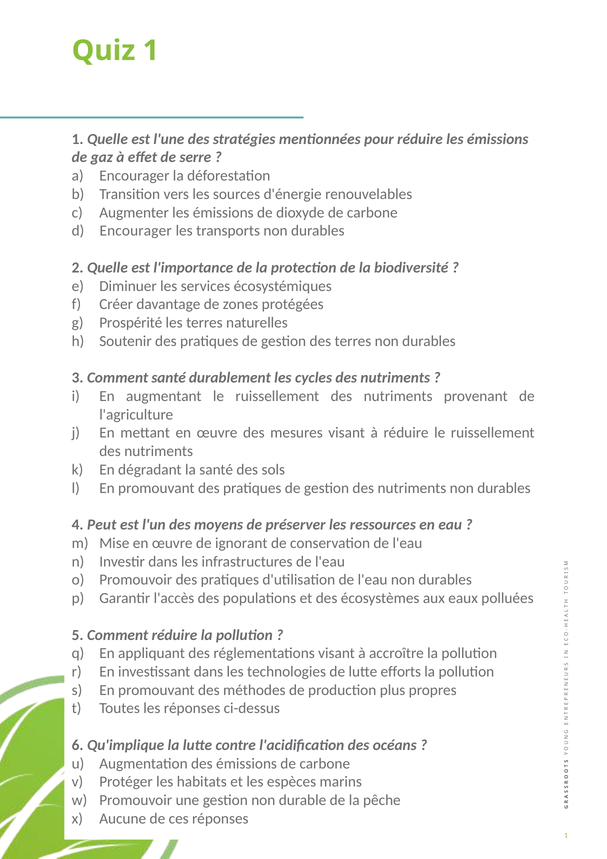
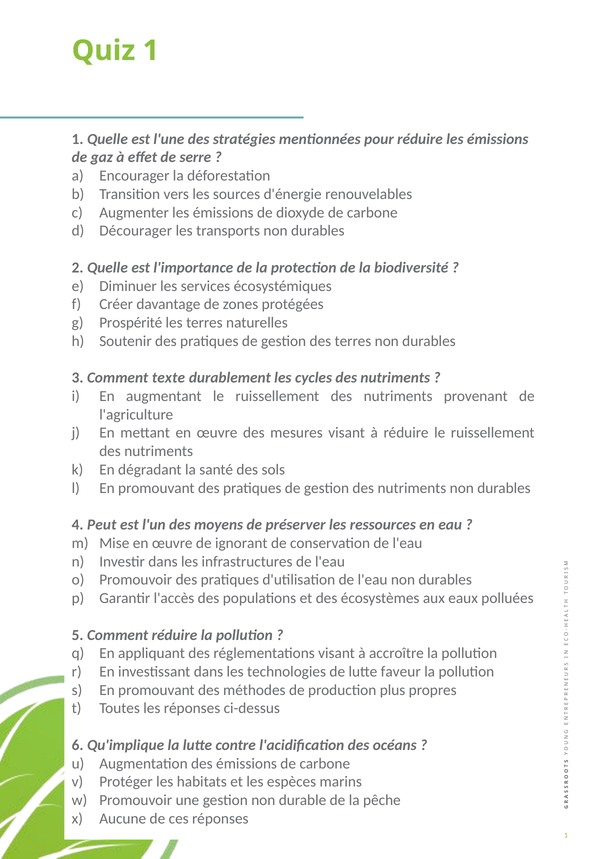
Encourager at (136, 231): Encourager -> Décourager
Comment santé: santé -> texte
efforts: efforts -> faveur
